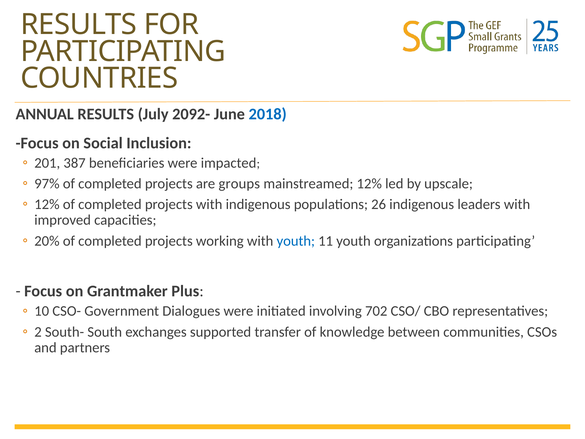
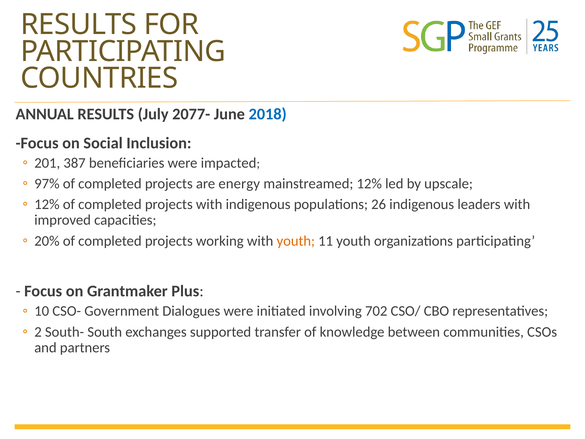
2092-: 2092- -> 2077-
groups: groups -> energy
youth at (296, 241) colour: blue -> orange
